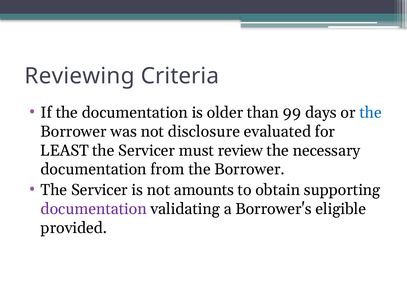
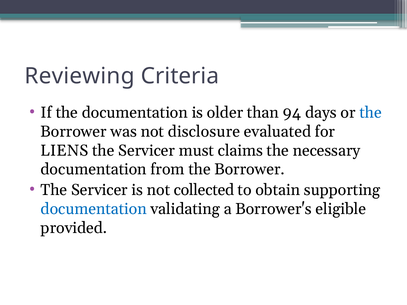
99: 99 -> 94
LEAST: LEAST -> LIENS
review: review -> claims
amounts: amounts -> collected
documentation at (94, 209) colour: purple -> blue
